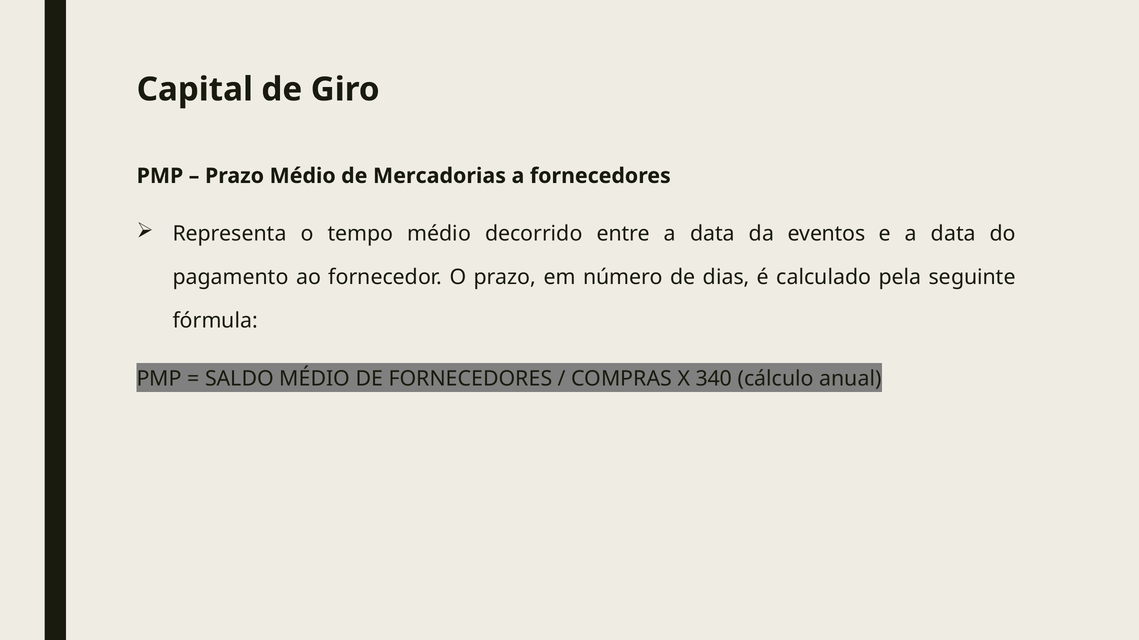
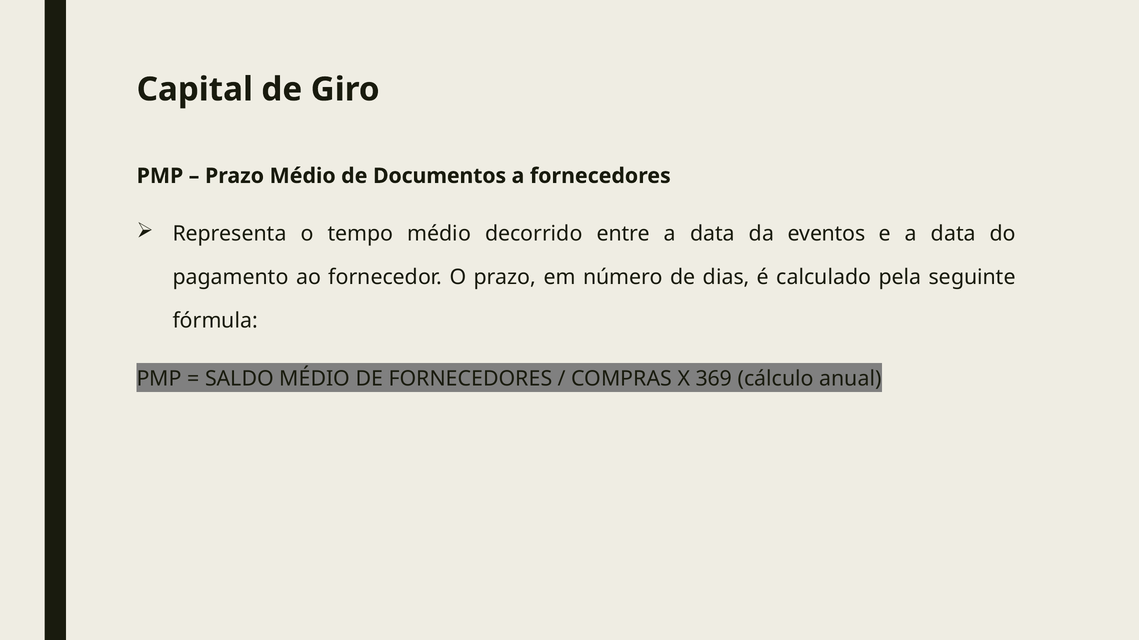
Mercadorias: Mercadorias -> Documentos
340: 340 -> 369
